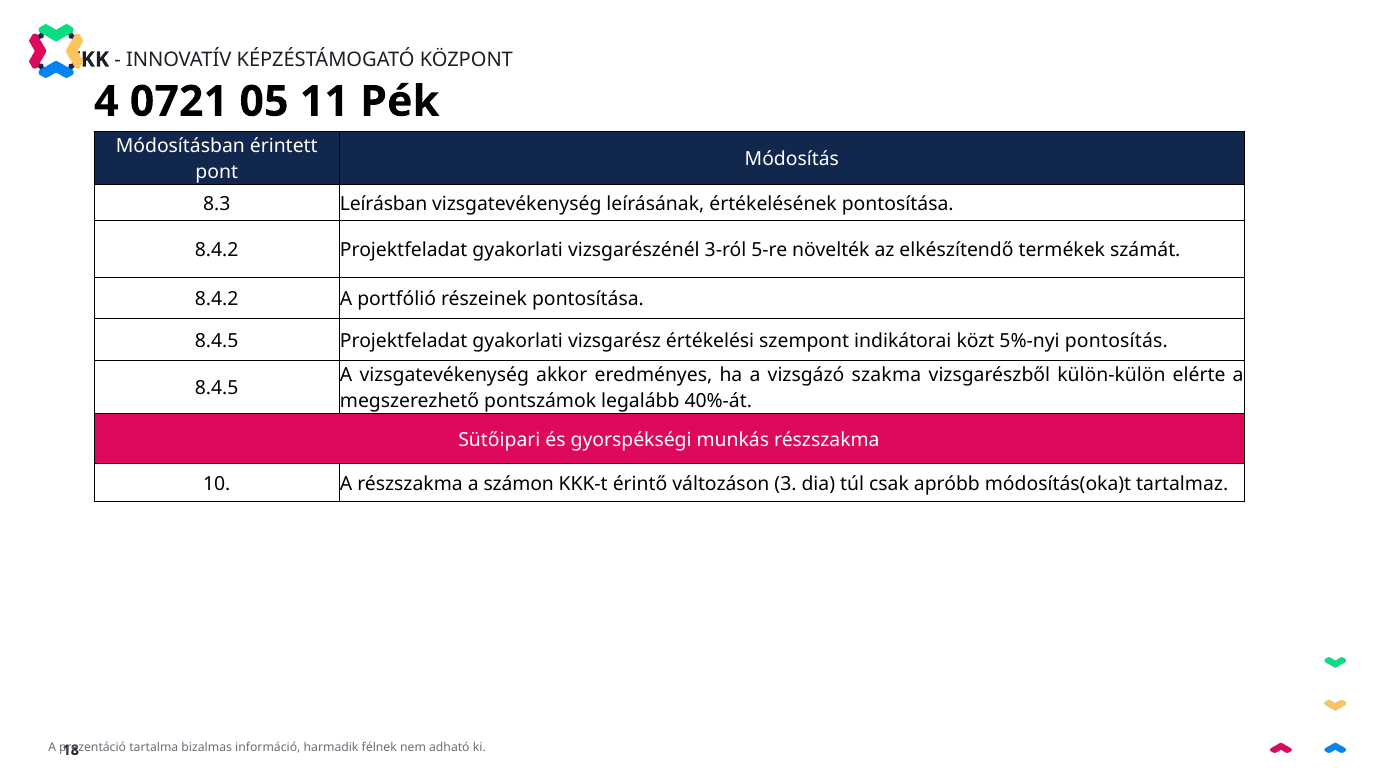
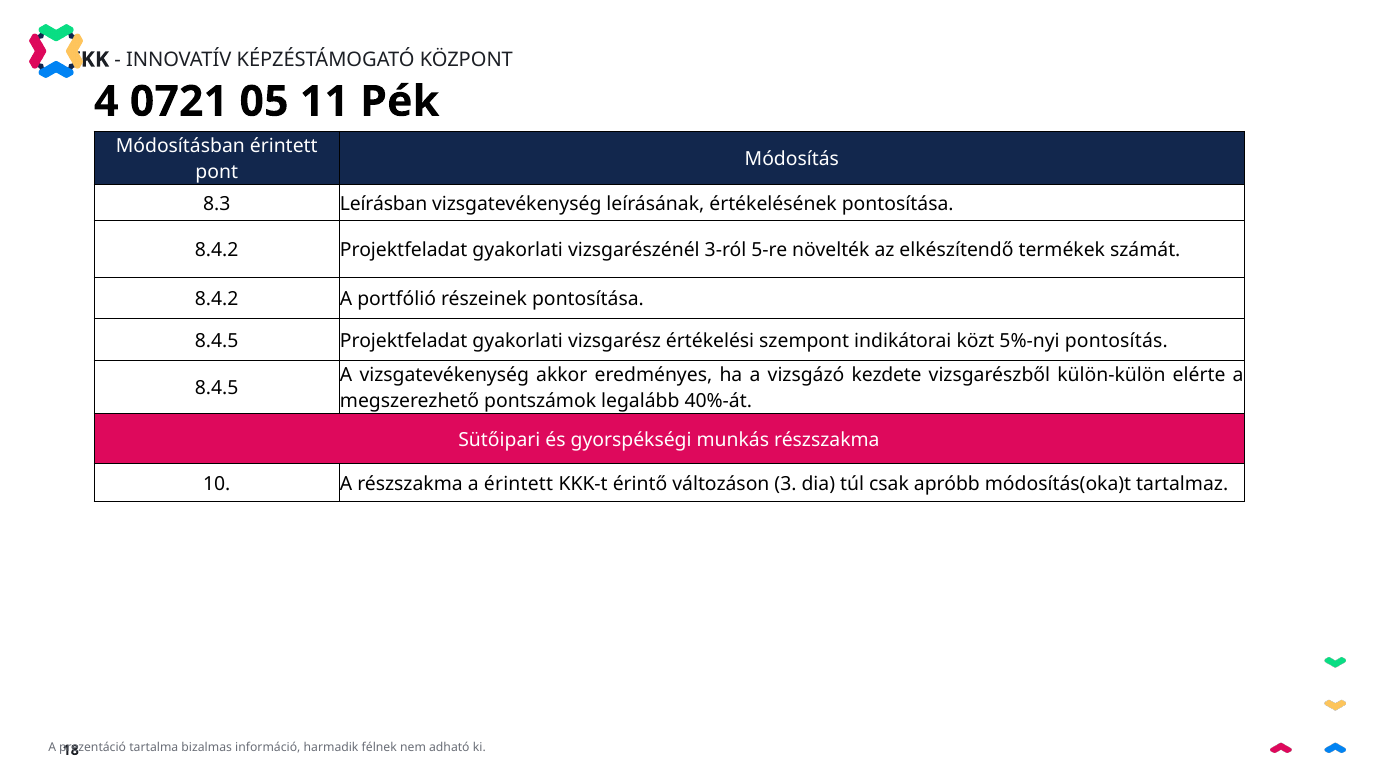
szakma: szakma -> kezdete
a számon: számon -> érintett
